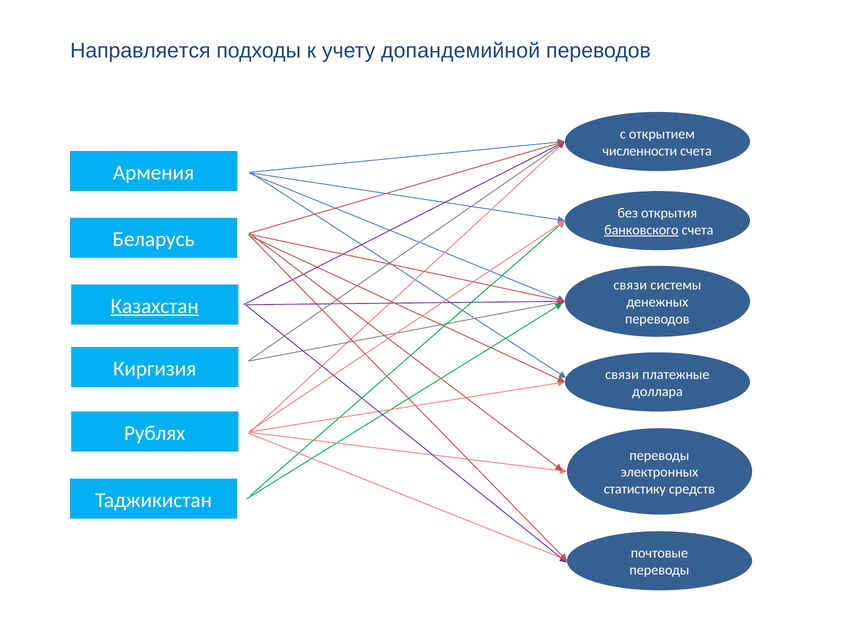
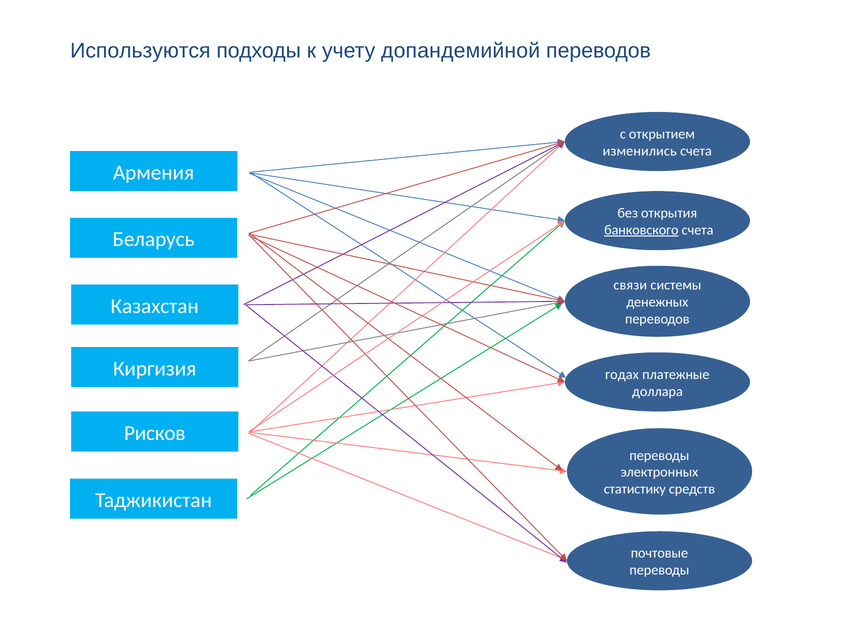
Направляется: Направляется -> Используются
численности: численности -> изменились
Казахстан underline: present -> none
связи at (622, 375): связи -> годах
Рублях: Рублях -> Рисков
